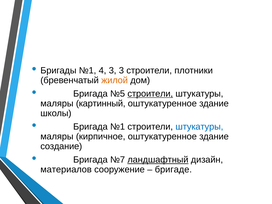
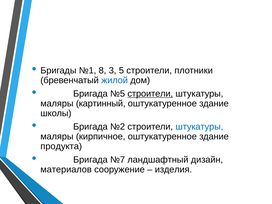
4: 4 -> 8
3 3: 3 -> 5
жилой colour: orange -> blue
Бригада №1: №1 -> №2
создание: создание -> продукта
ландшафтный underline: present -> none
бригаде: бригаде -> изделия
